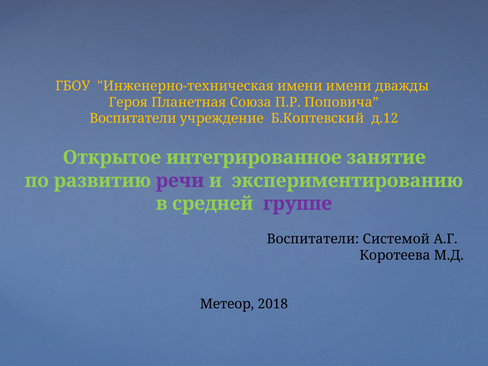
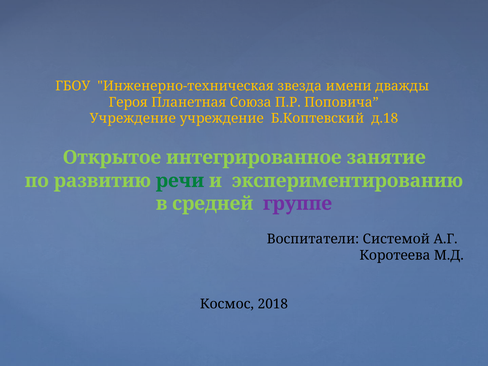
Инженерно-техническая имени: имени -> звезда
Воспитатели at (133, 119): Воспитатели -> Учреждение
д.12: д.12 -> д.18
речи colour: purple -> green
Метеор: Метеор -> Космос
